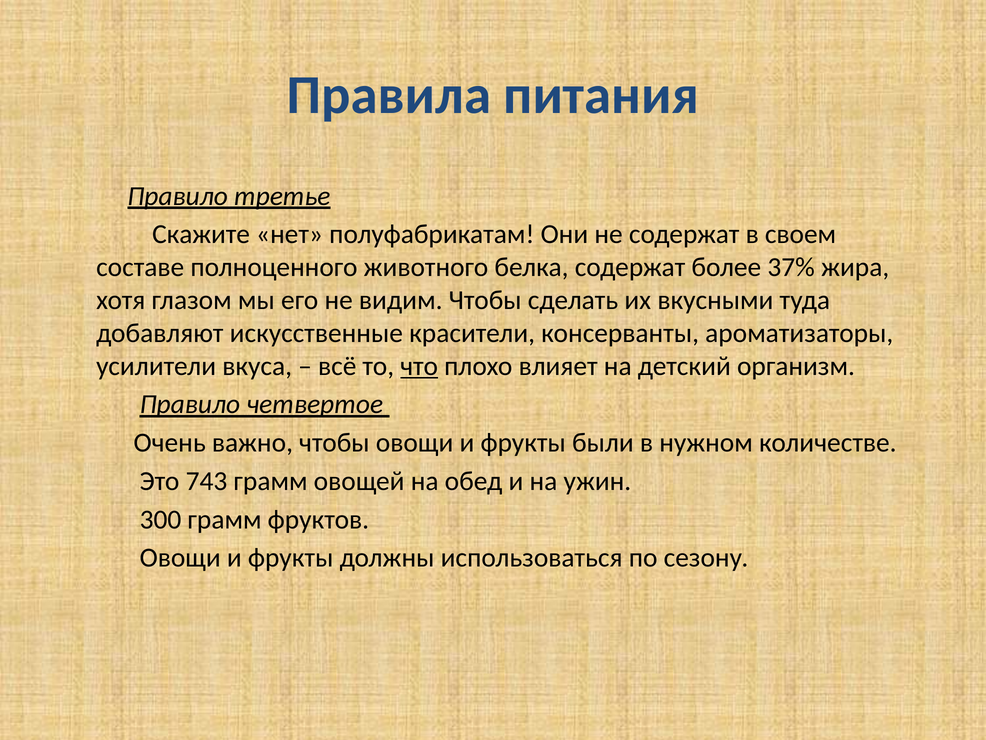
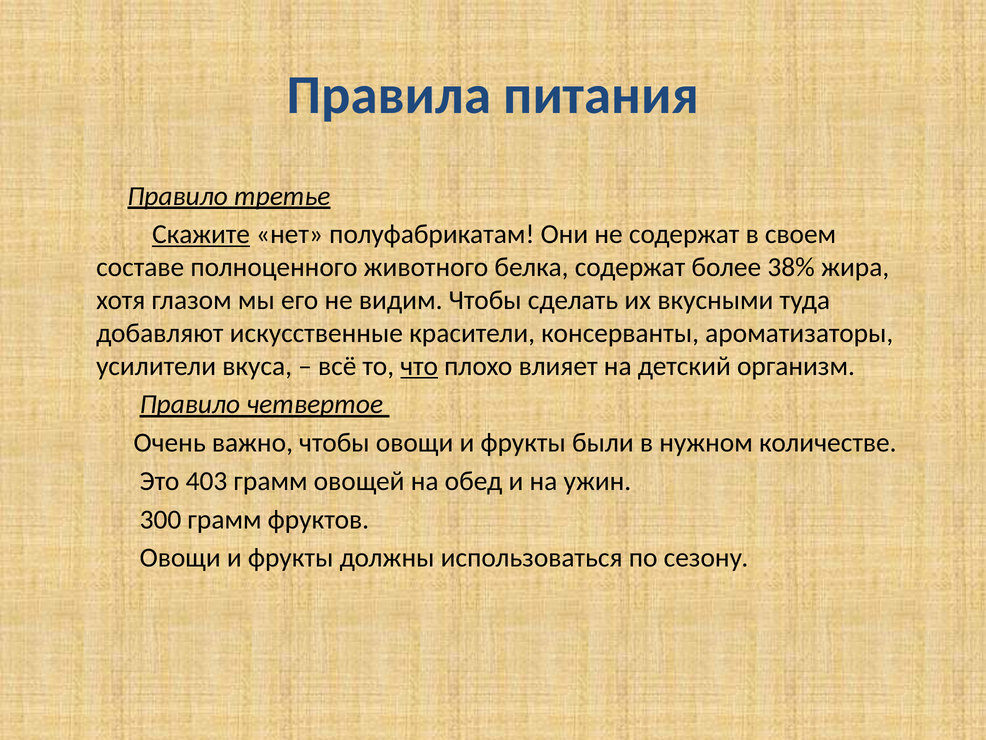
Скажите underline: none -> present
37%: 37% -> 38%
743: 743 -> 403
